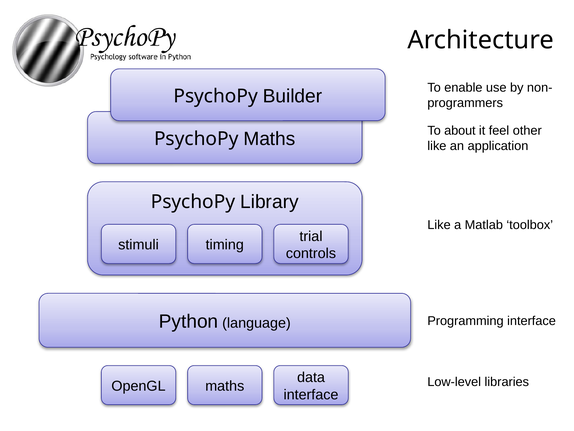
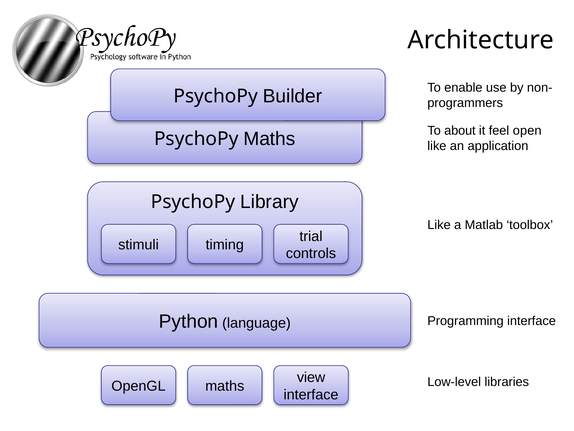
other: other -> open
data: data -> view
